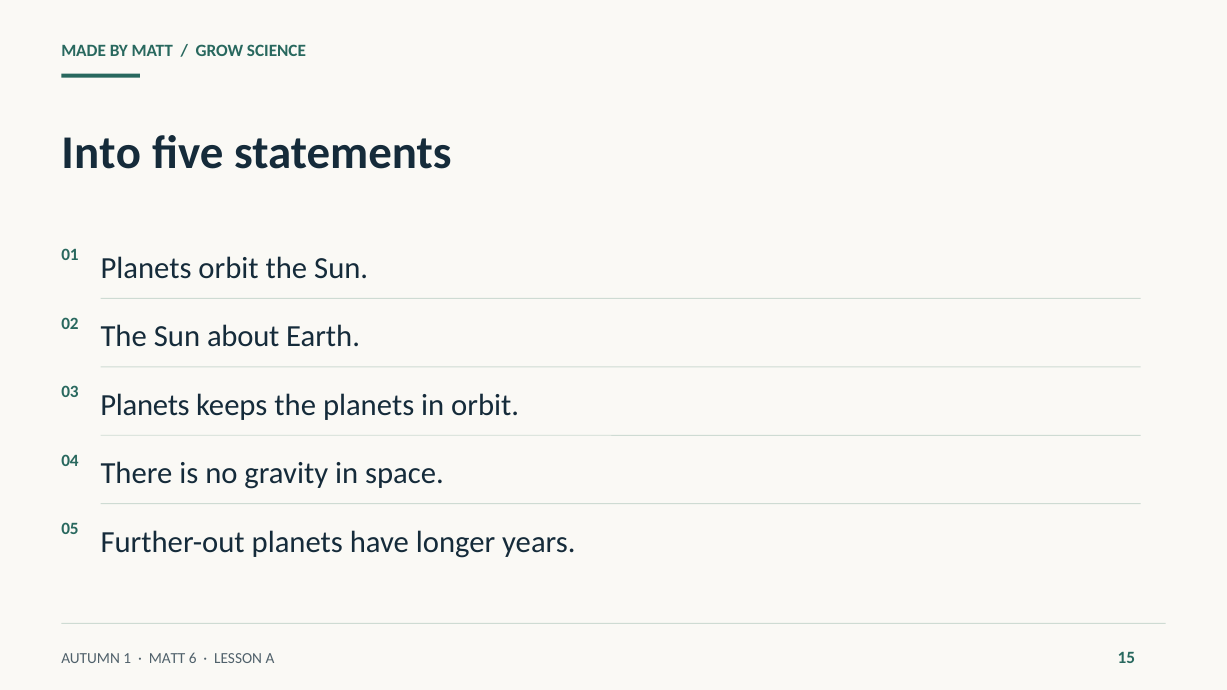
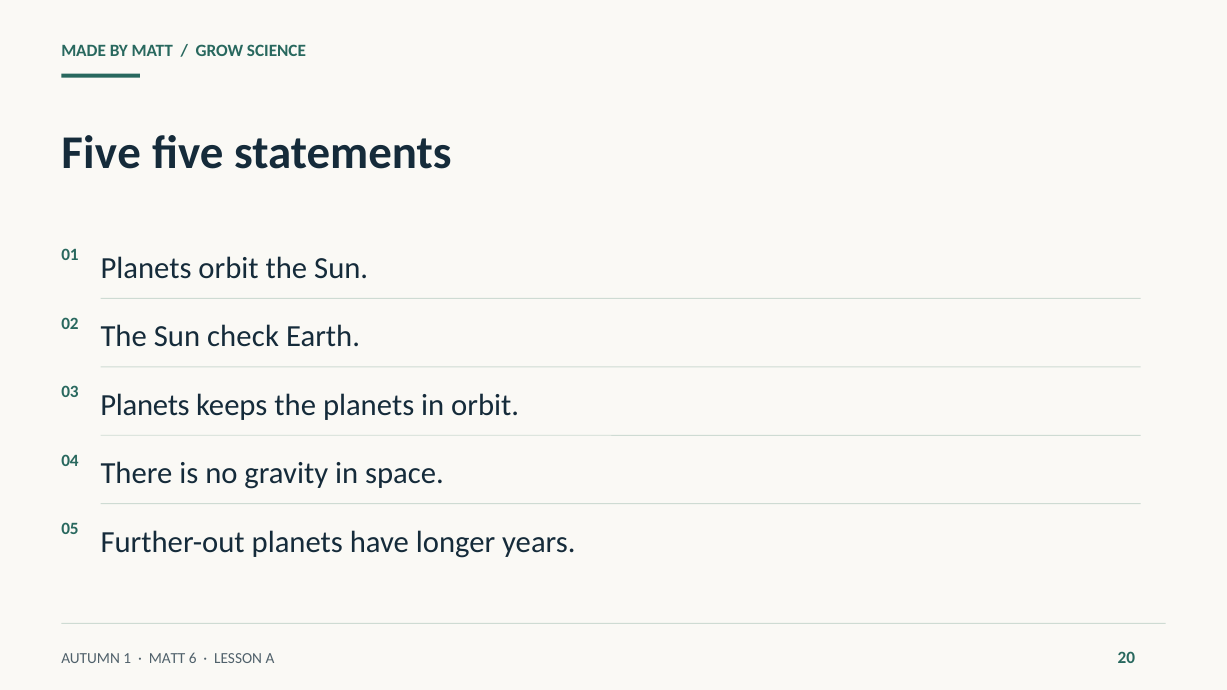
Into at (101, 153): Into -> Five
about: about -> check
15: 15 -> 20
